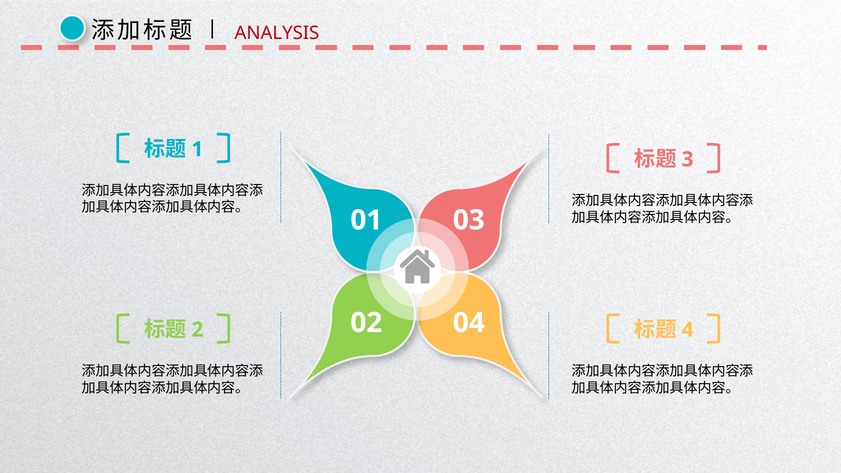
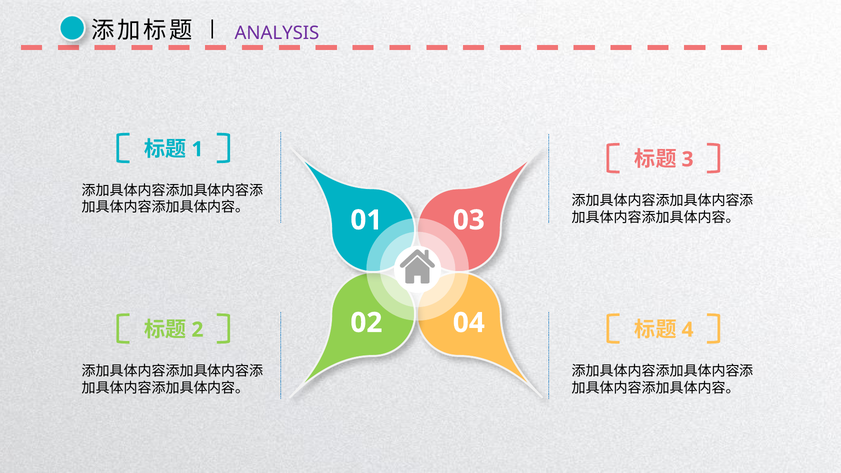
ANALYSIS colour: red -> purple
